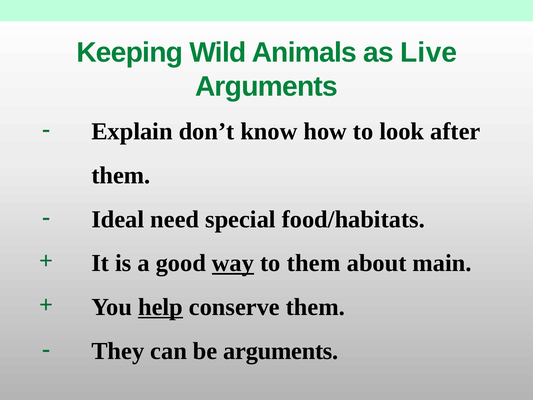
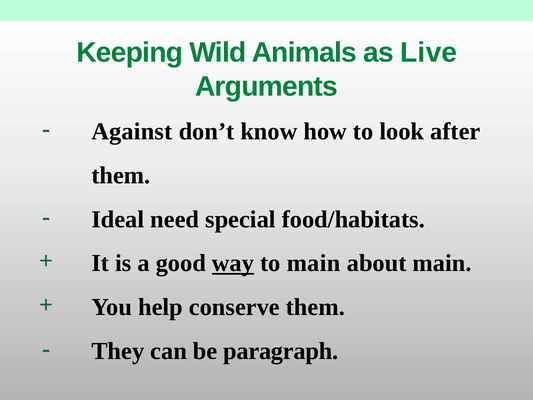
Explain: Explain -> Against
to them: them -> main
help underline: present -> none
be arguments: arguments -> paragraph
